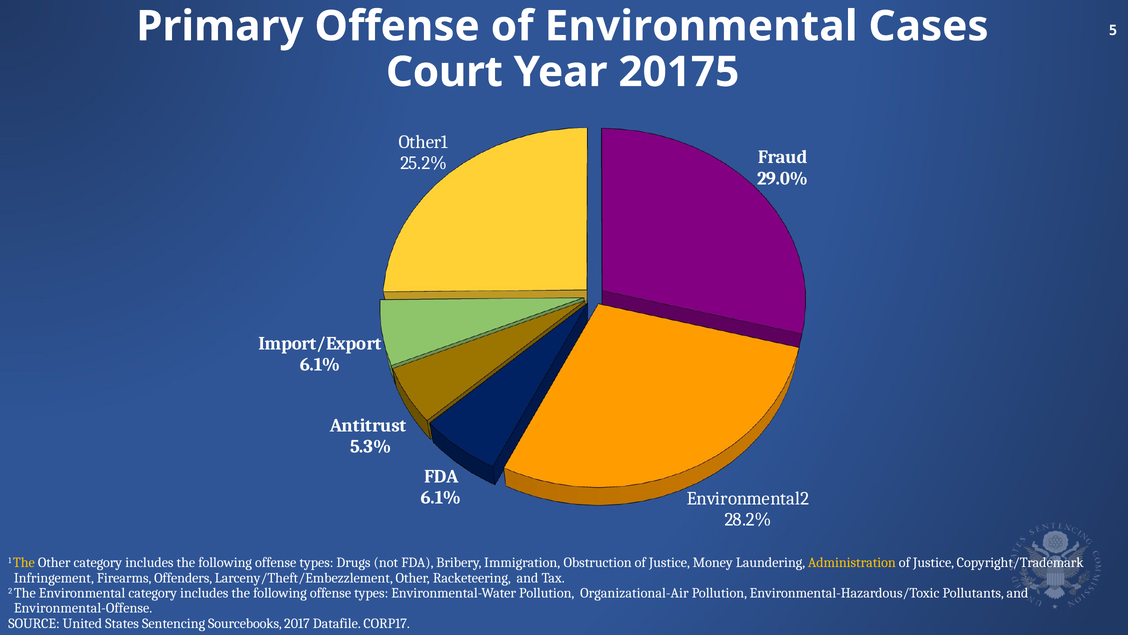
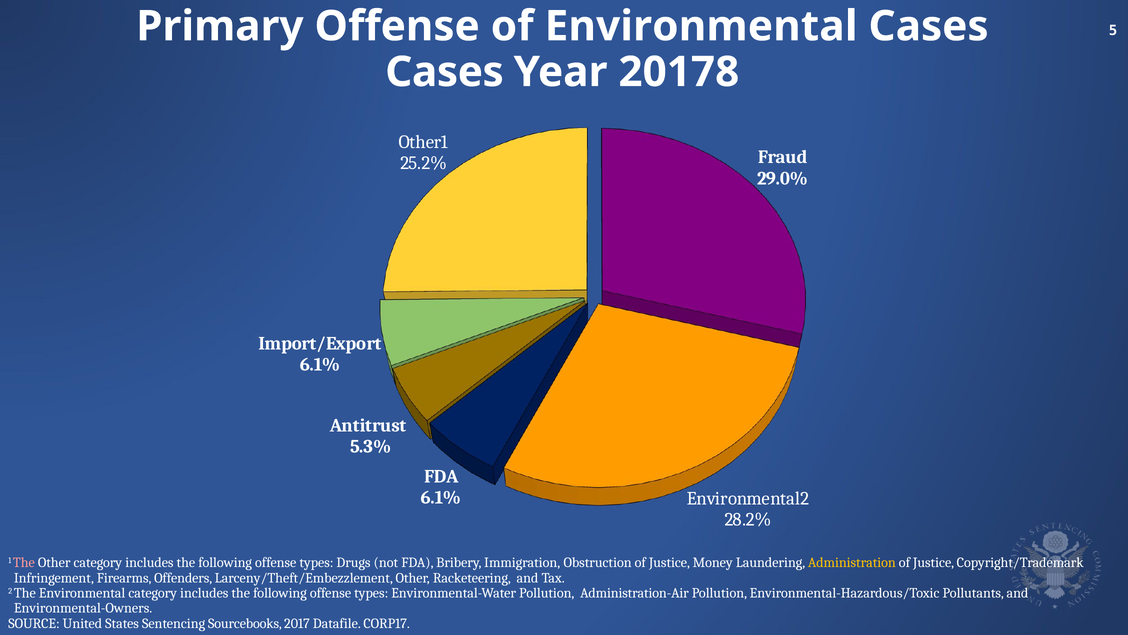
Court at (444, 72): Court -> Cases
20175: 20175 -> 20178
The at (24, 562) colour: yellow -> pink
Organizational-Air: Organizational-Air -> Administration-Air
Environmental-Offense: Environmental-Offense -> Environmental-Owners
